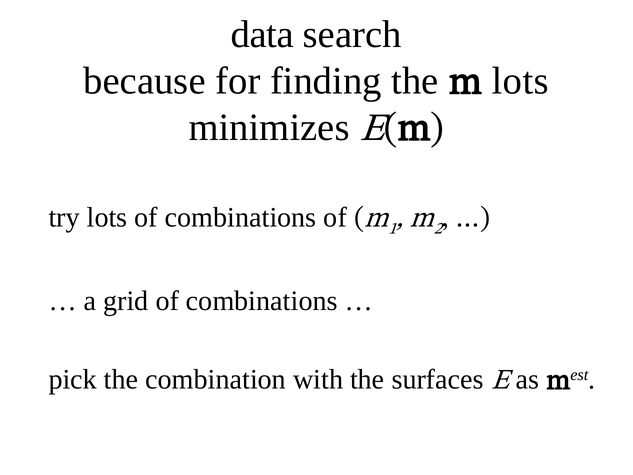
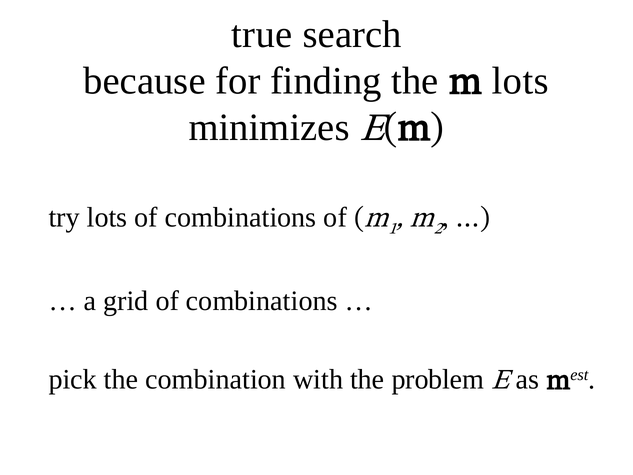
data: data -> true
surfaces: surfaces -> problem
